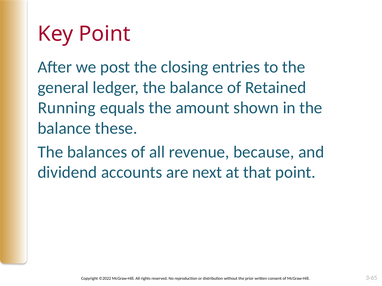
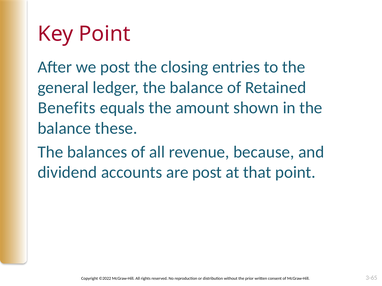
Running: Running -> Benefits
are next: next -> post
